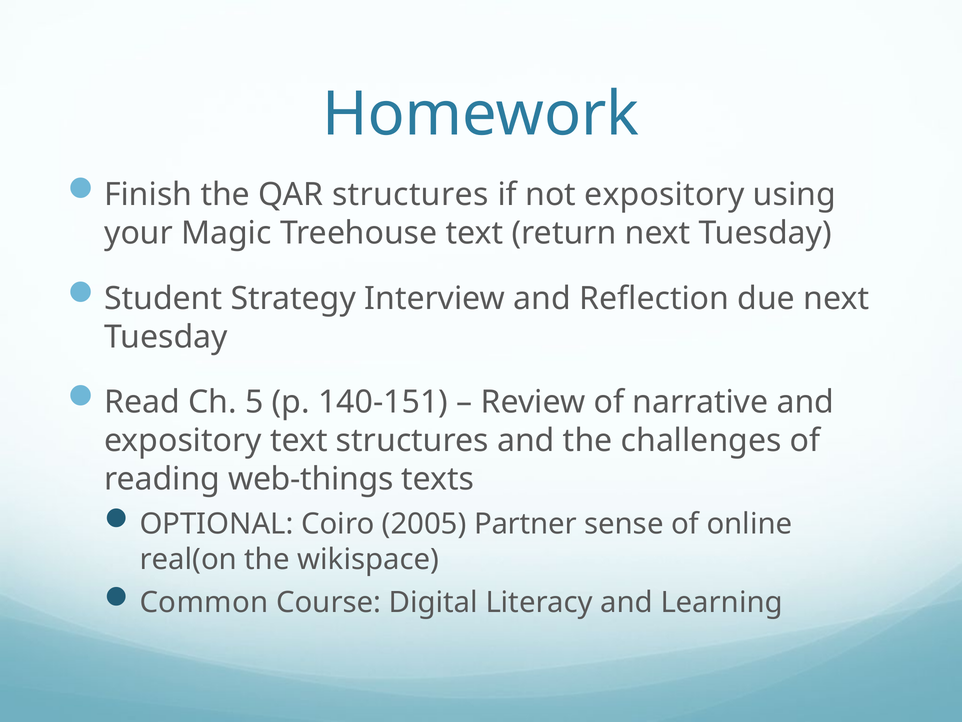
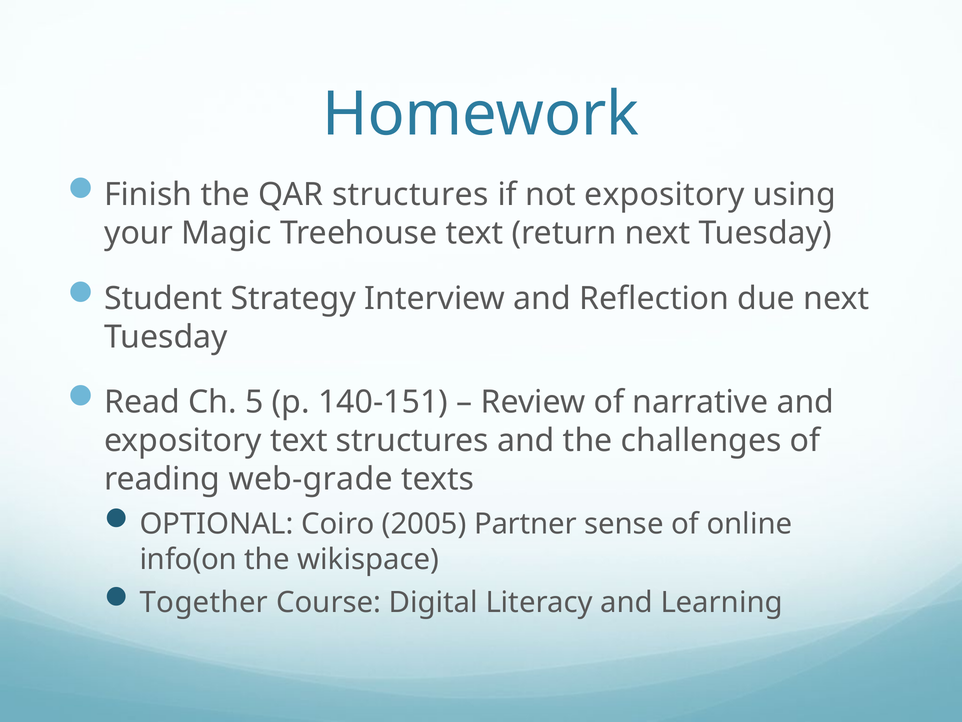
web-things: web-things -> web-grade
real(on: real(on -> info(on
Common: Common -> Together
